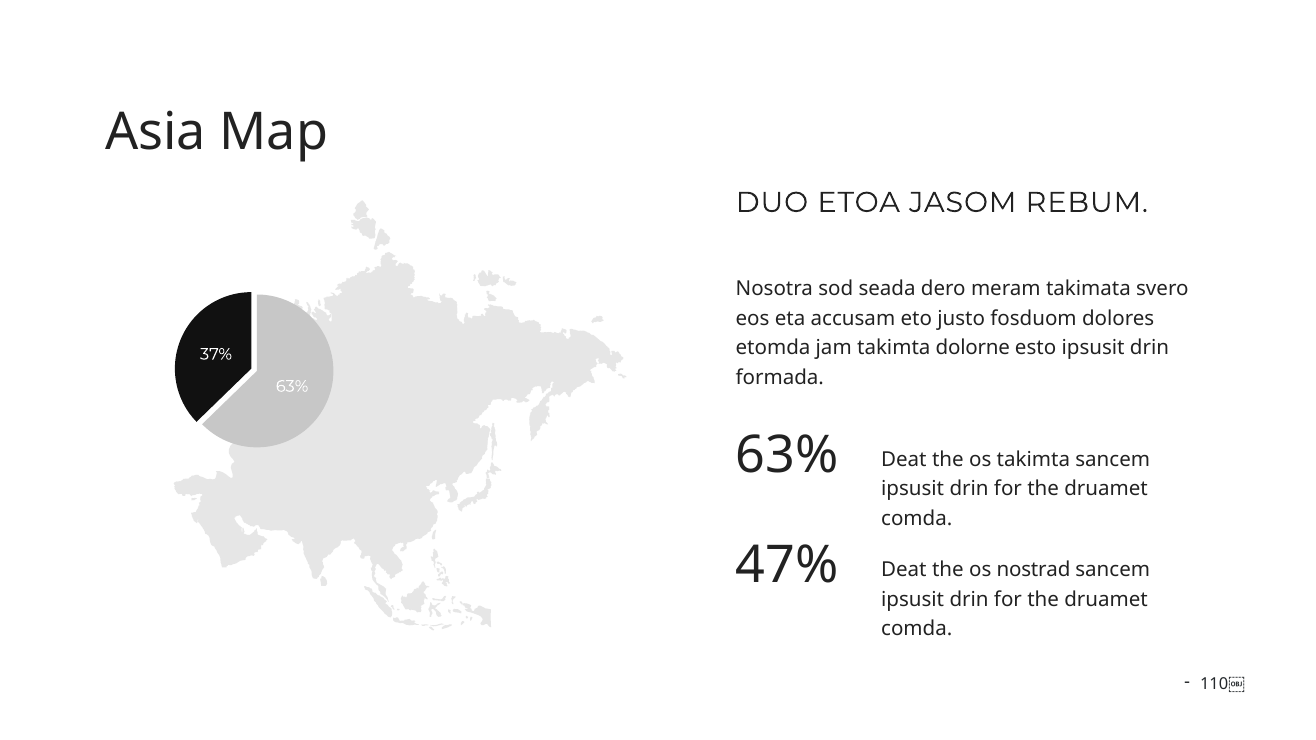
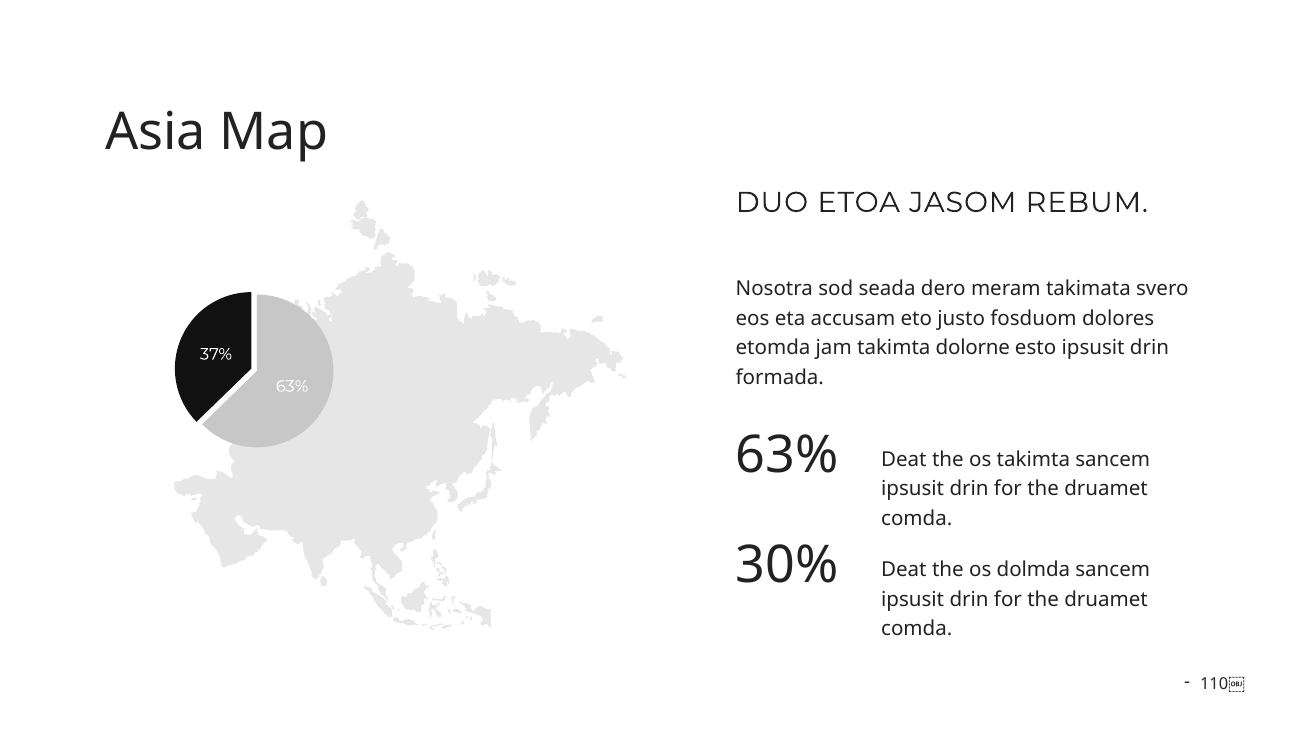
47%: 47% -> 30%
nostrad: nostrad -> dolmda
